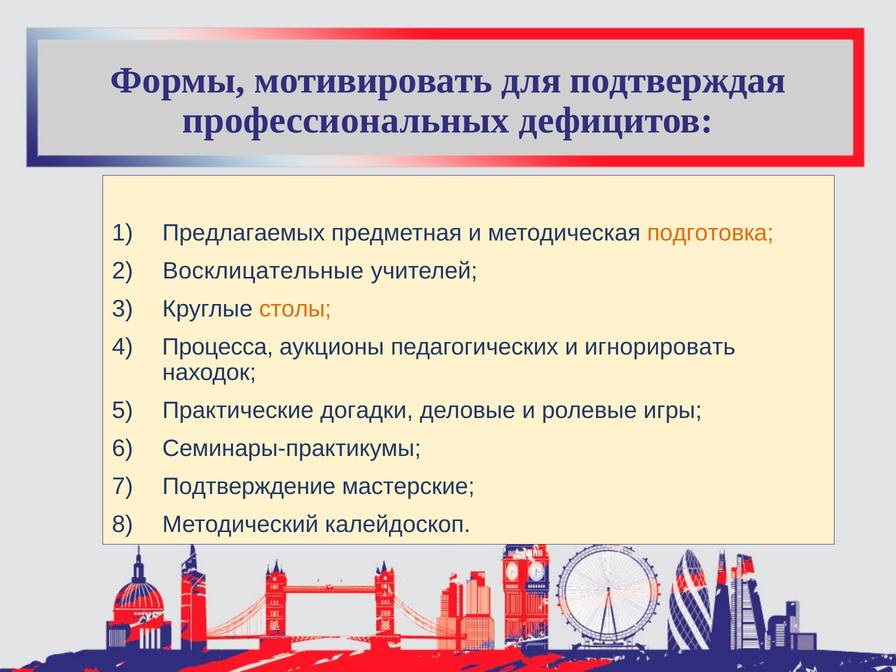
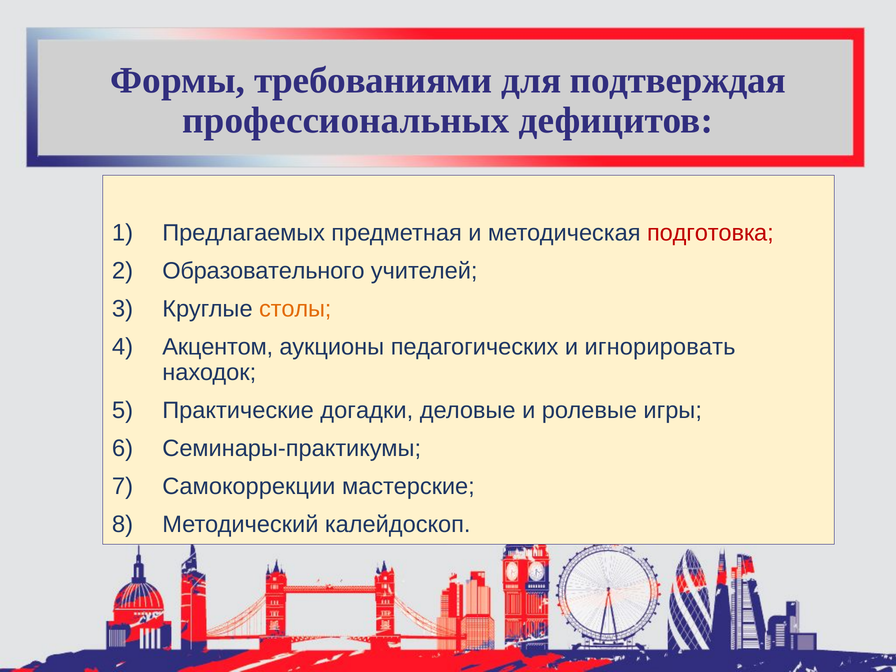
мотивировать: мотивировать -> требованиями
подготовка colour: orange -> red
Восклицательные: Восклицательные -> Образовательного
Процесса: Процесса -> Акцентом
Подтверждение: Подтверждение -> Самокоррекции
